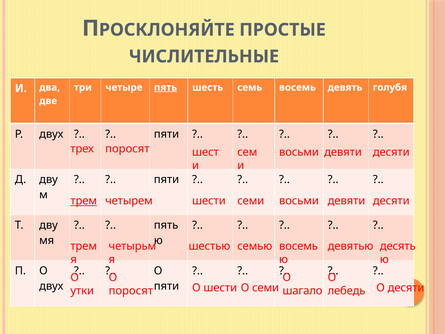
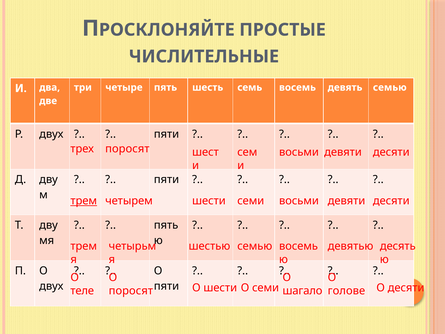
пять at (166, 87) underline: present -> none
девять голубя: голубя -> семью
утки: утки -> теле
лебедь: лебедь -> голове
